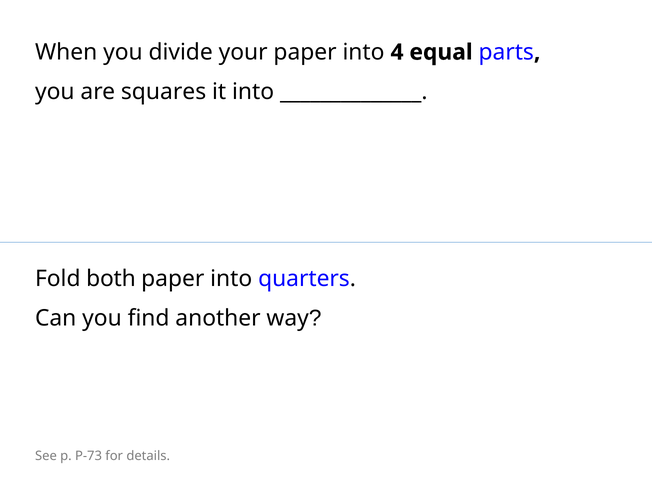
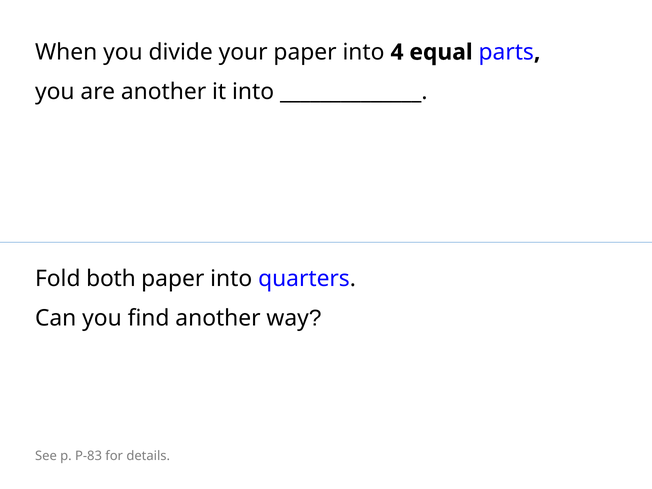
are squares: squares -> another
P-73: P-73 -> P-83
